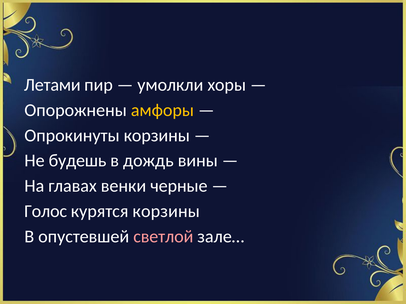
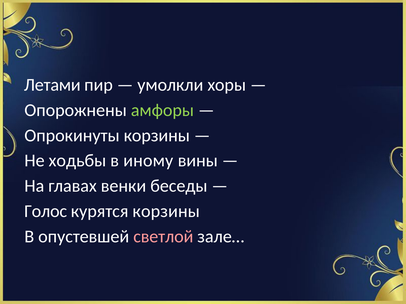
амфоры colour: yellow -> light green
будешь: будешь -> ходьбы
дождь: дождь -> иному
черные: черные -> беседы
